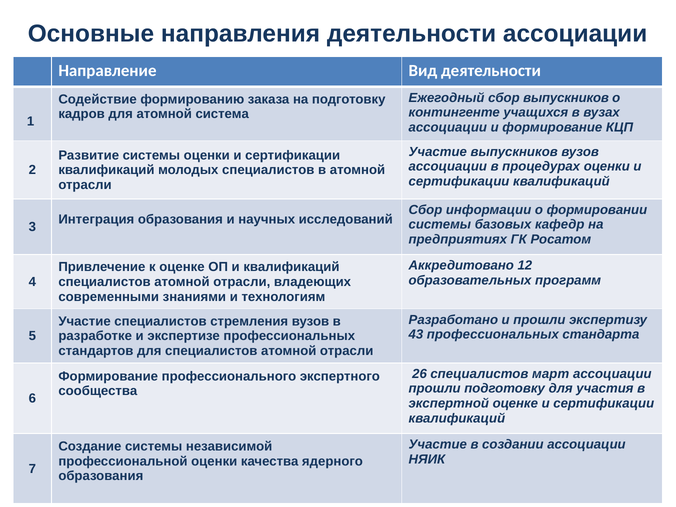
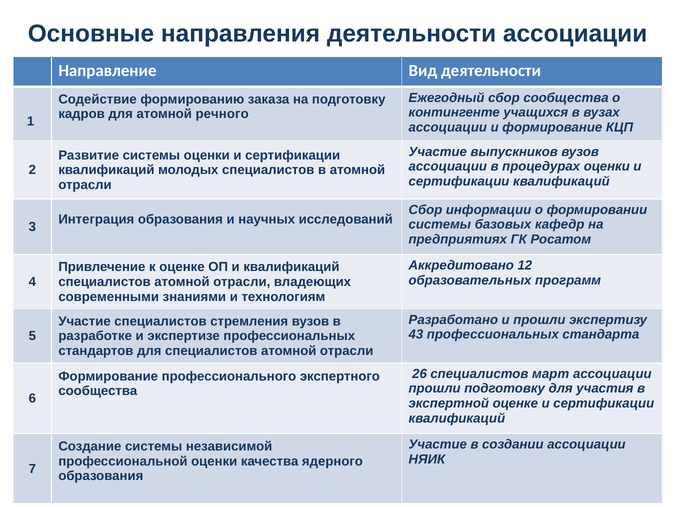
сбор выпускников: выпускников -> сообщества
система: система -> речного
